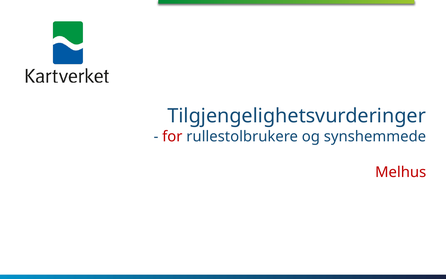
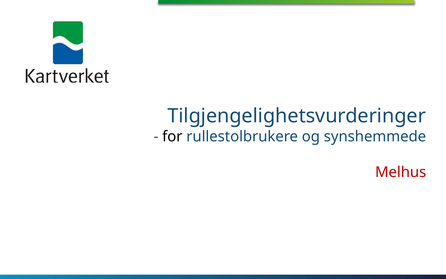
for colour: red -> black
